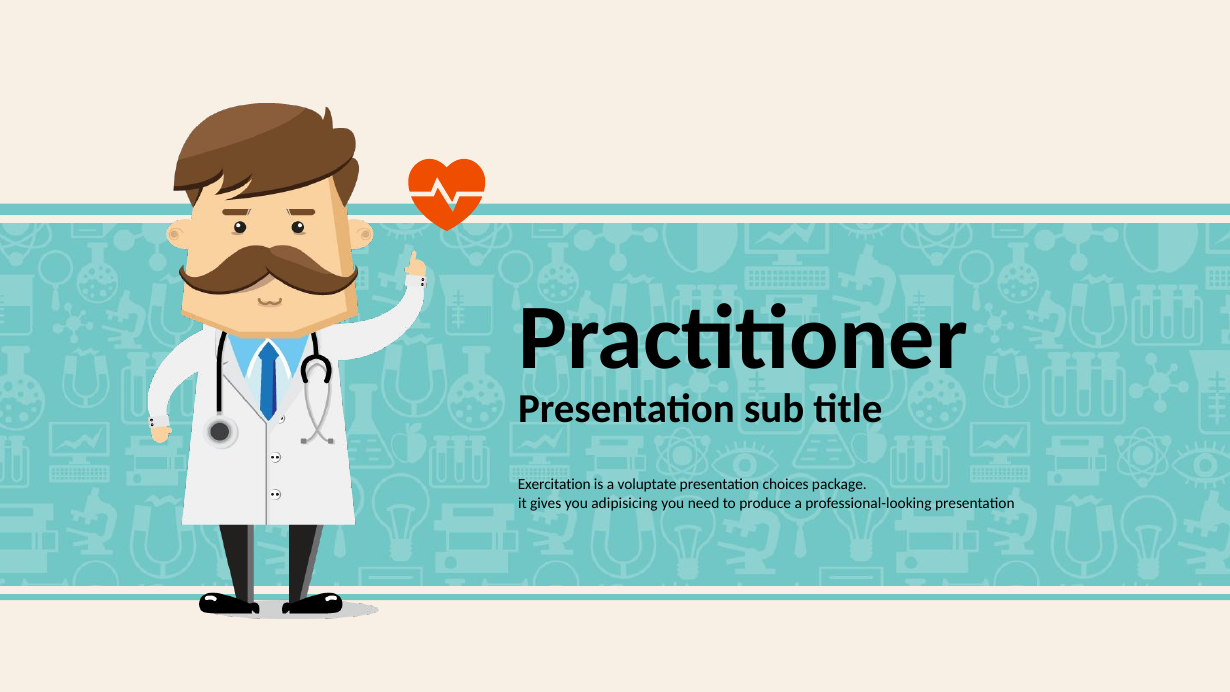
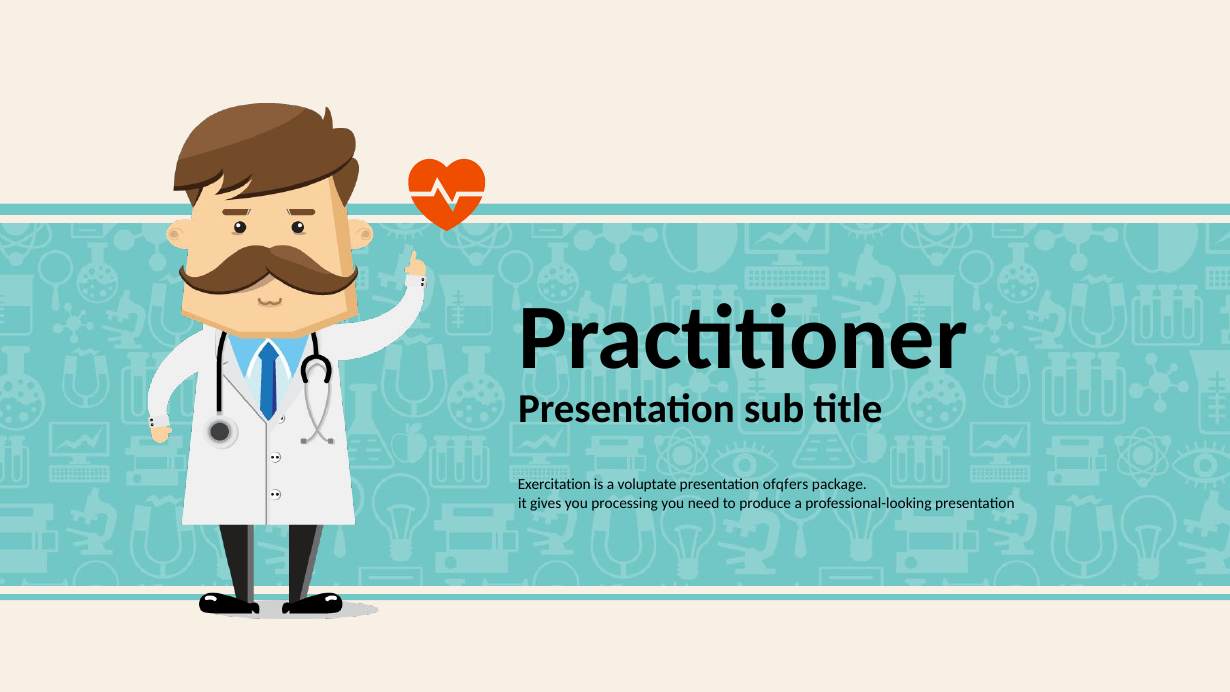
choices: choices -> ofqfers
adipisicing: adipisicing -> processing
